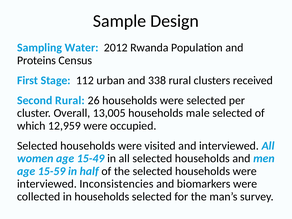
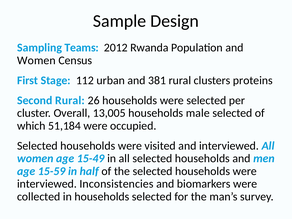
Water: Water -> Teams
Proteins at (36, 60): Proteins -> Women
338: 338 -> 381
received: received -> proteins
12,959: 12,959 -> 51,184
